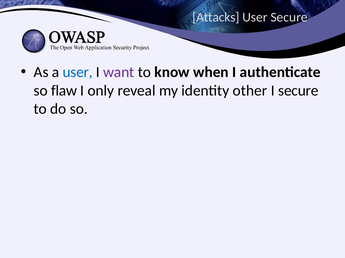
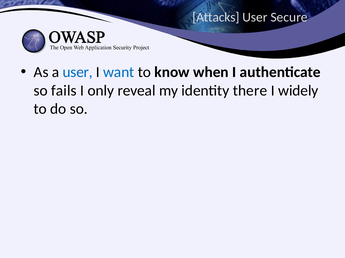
want colour: purple -> blue
flaw: flaw -> fails
other: other -> there
I secure: secure -> widely
